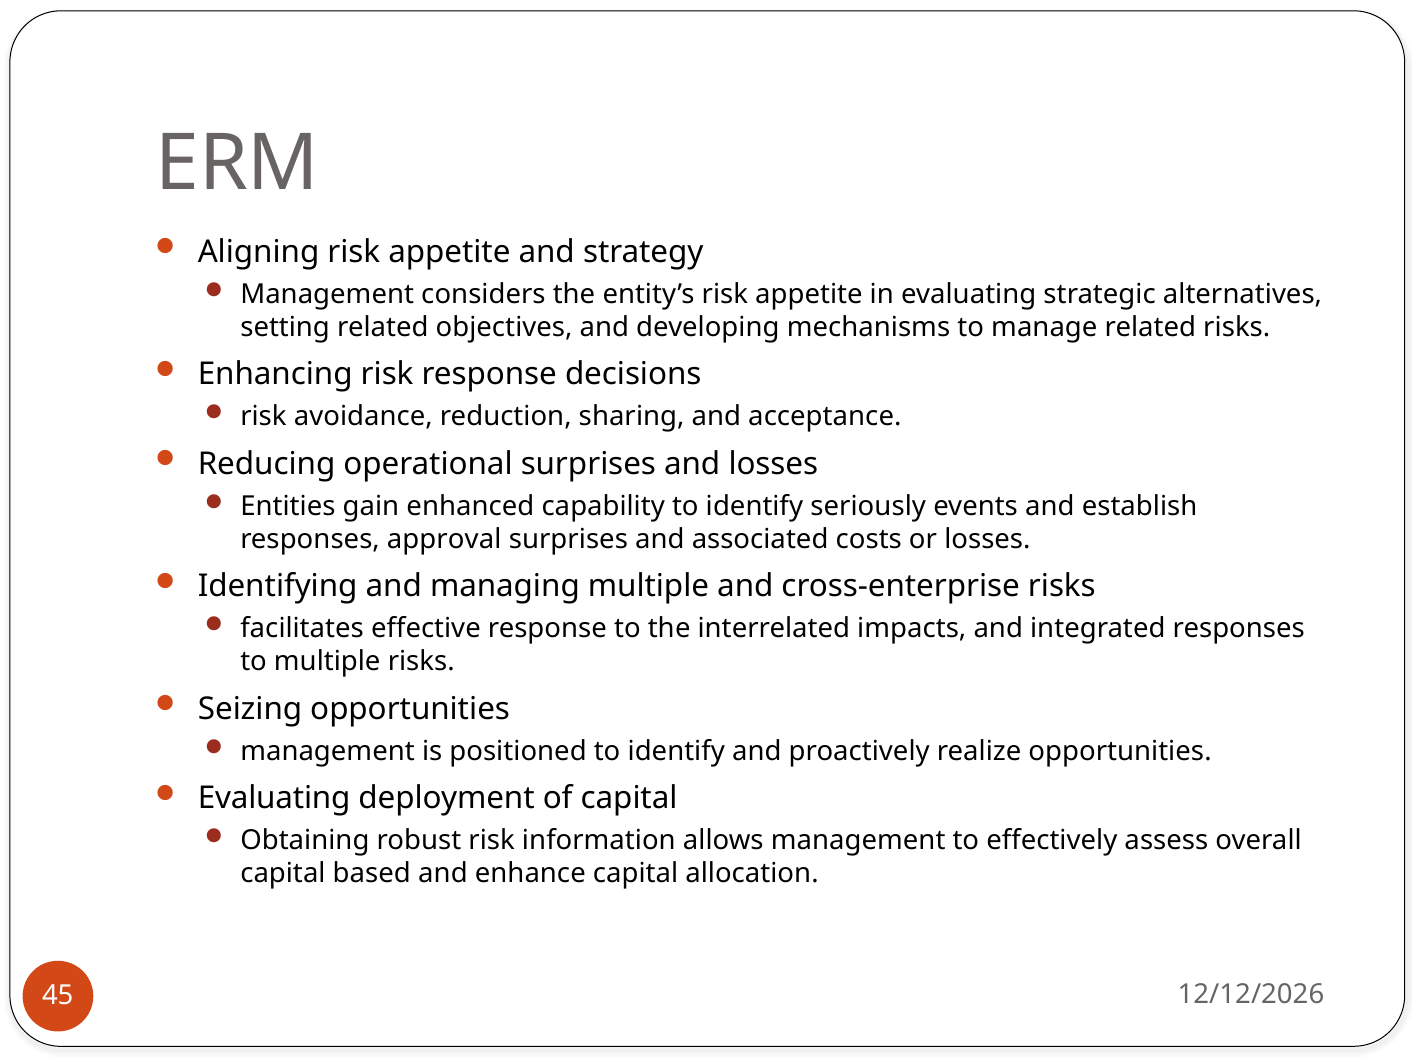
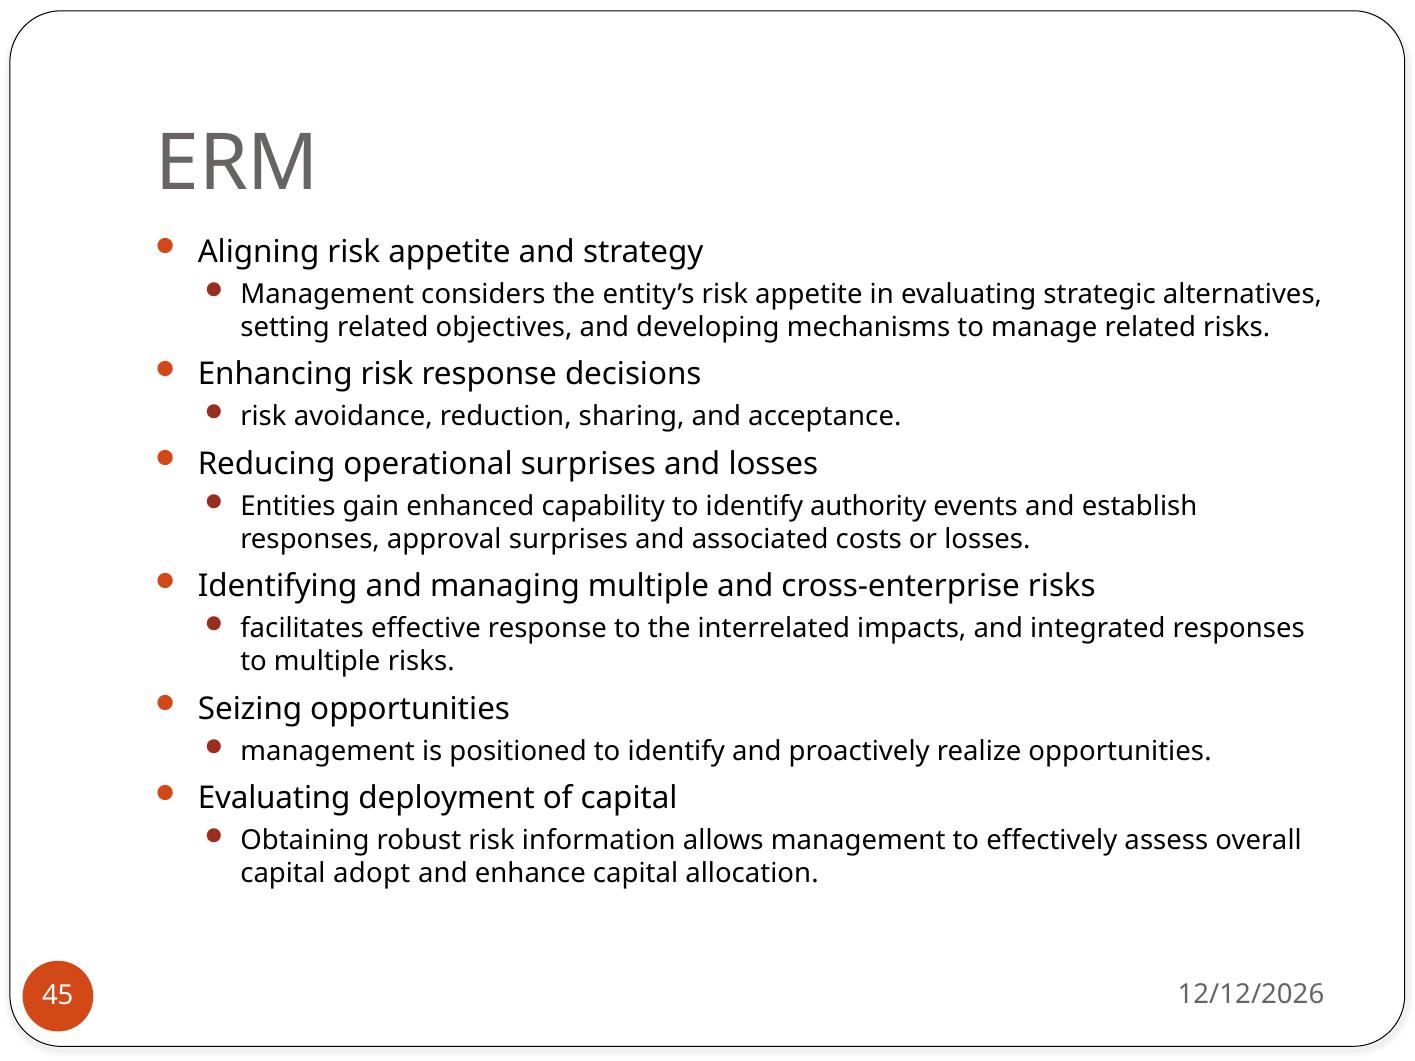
seriously: seriously -> authority
based: based -> adopt
